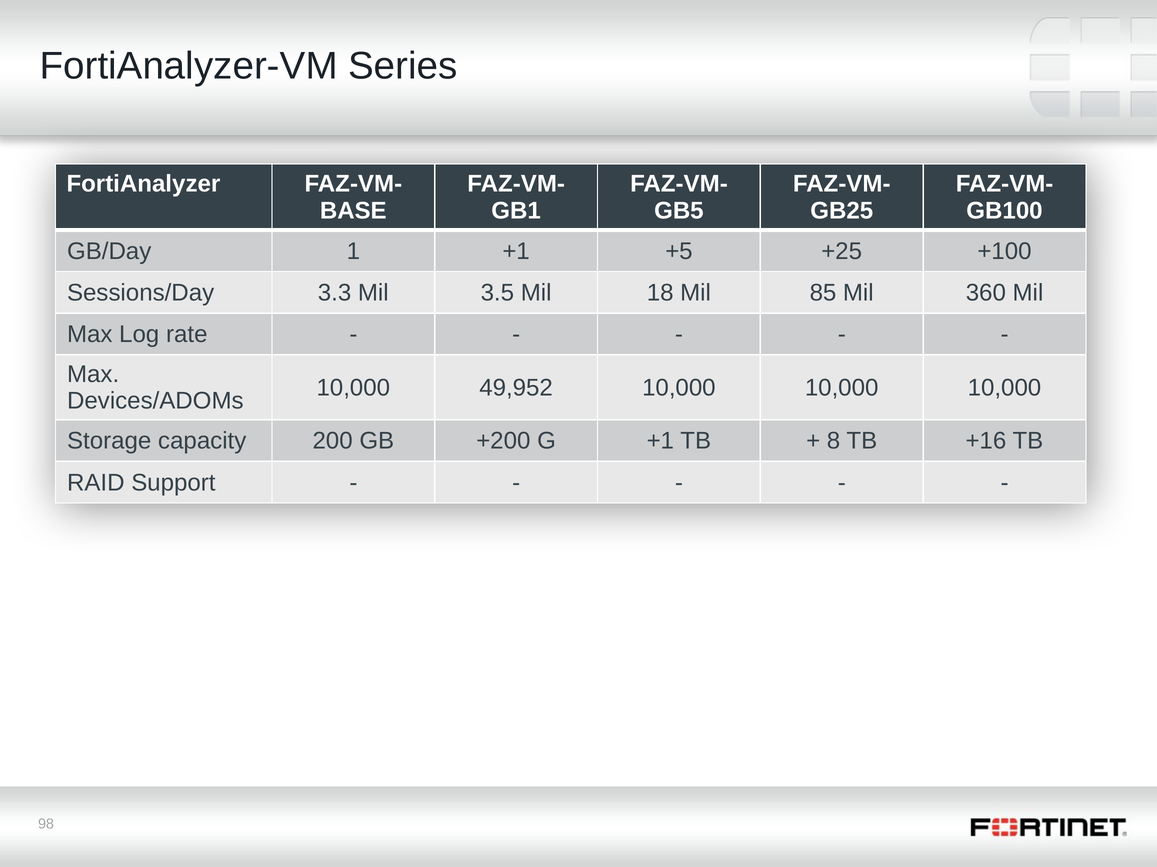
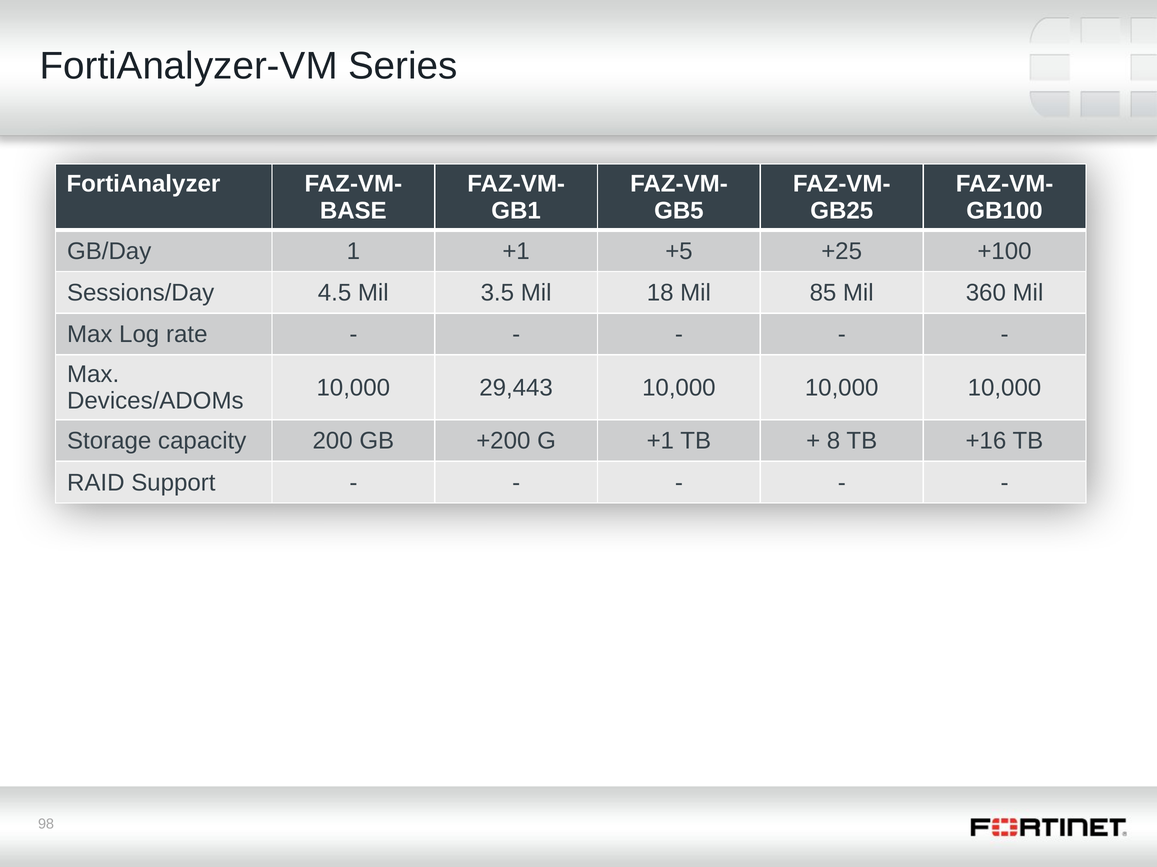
3.3: 3.3 -> 4.5
49,952: 49,952 -> 29,443
